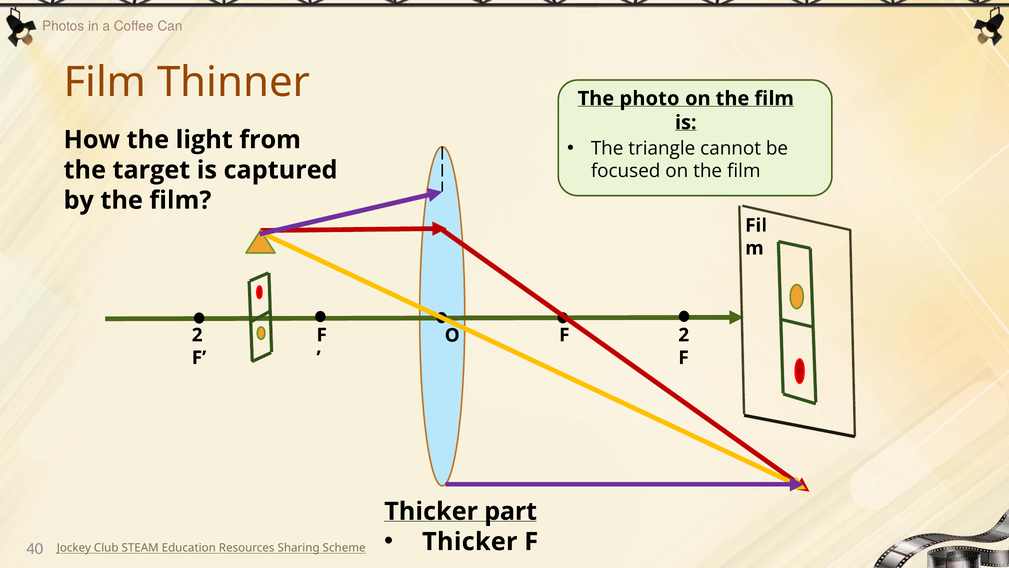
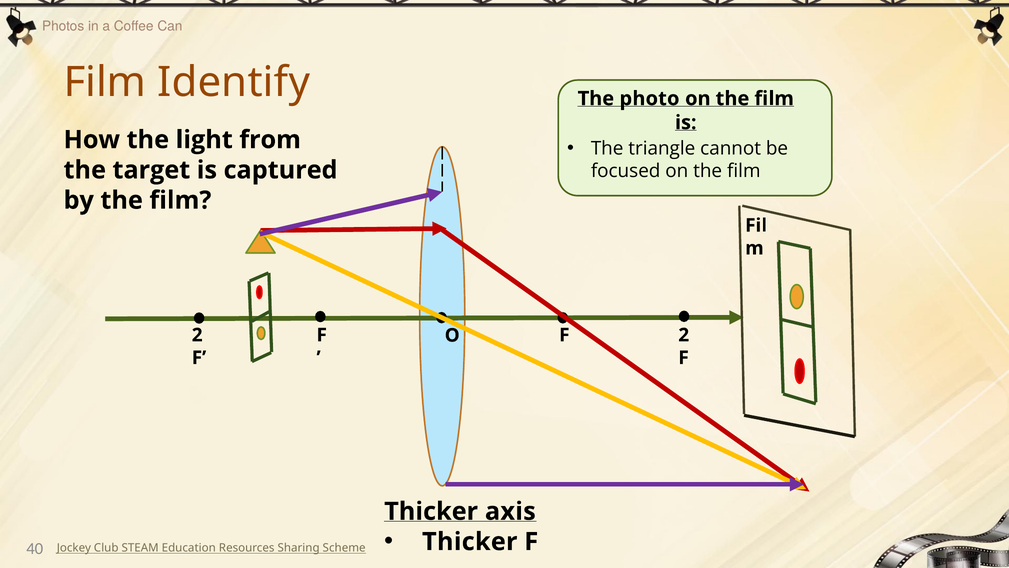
Thinner: Thinner -> Identify
part: part -> axis
